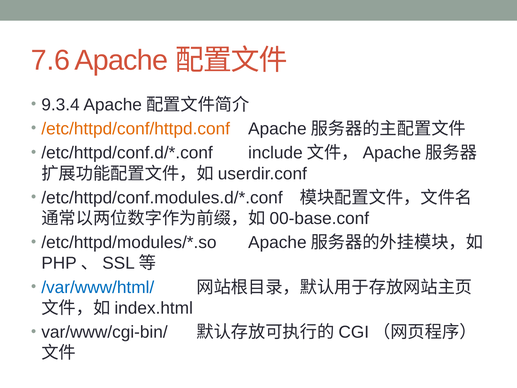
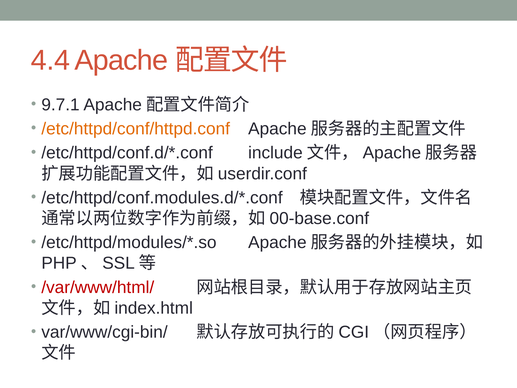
7.6: 7.6 -> 4.4
9.3.4: 9.3.4 -> 9.7.1
/var/www/html/ colour: blue -> red
